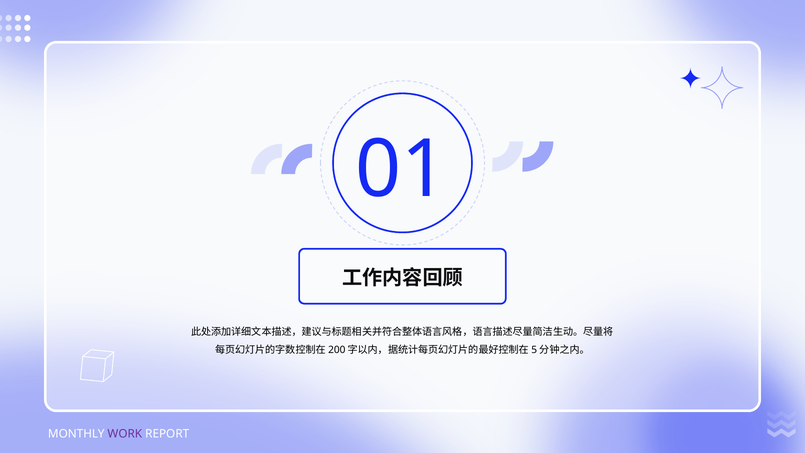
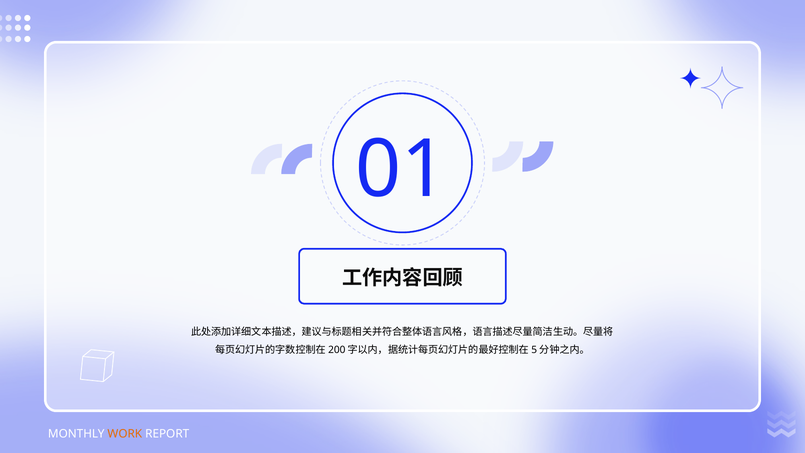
WORK colour: purple -> orange
